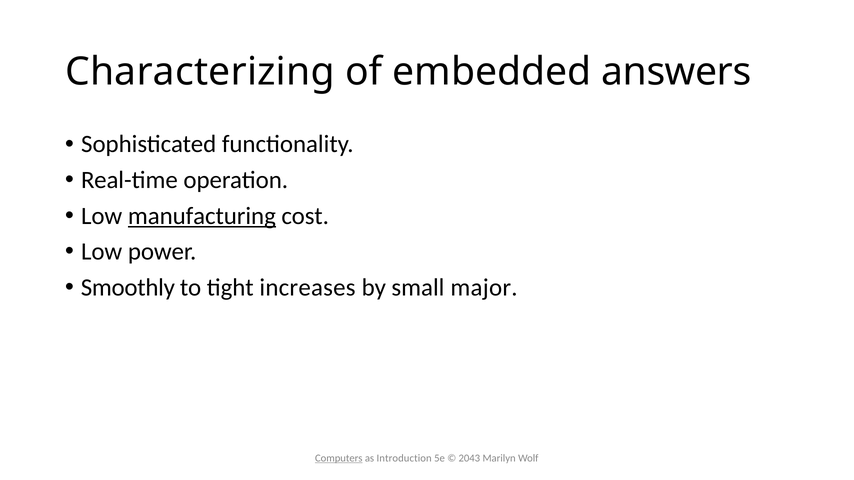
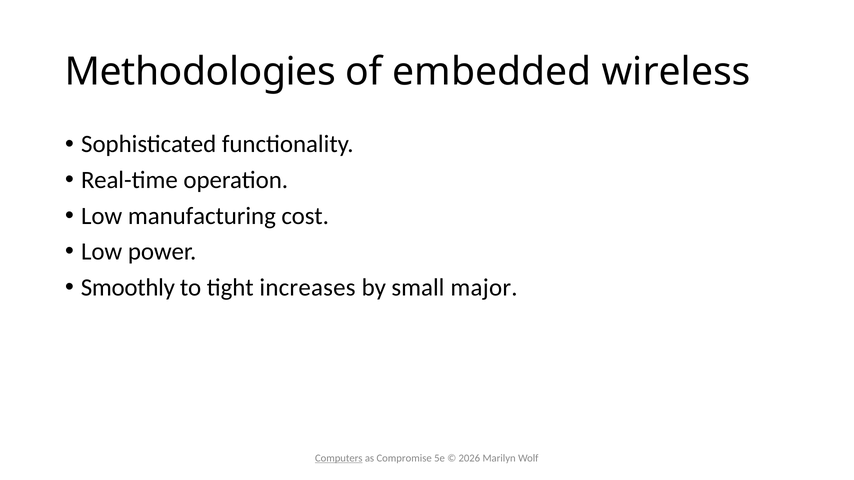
Characterizing: Characterizing -> Methodologies
answers: answers -> wireless
manufacturing underline: present -> none
Introduction: Introduction -> Compromise
2043: 2043 -> 2026
